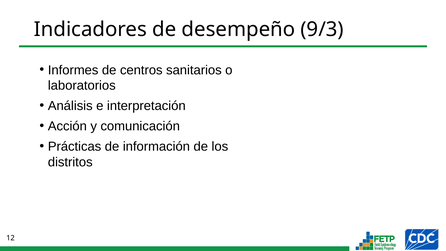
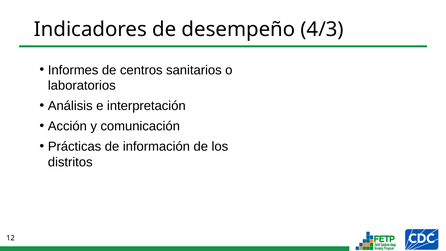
9/3: 9/3 -> 4/3
